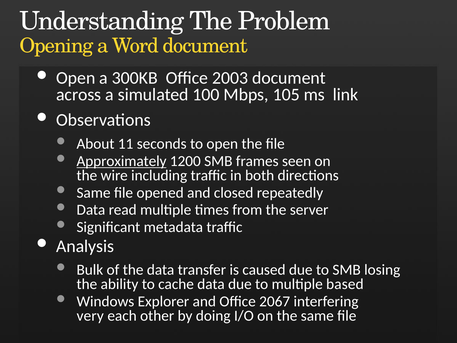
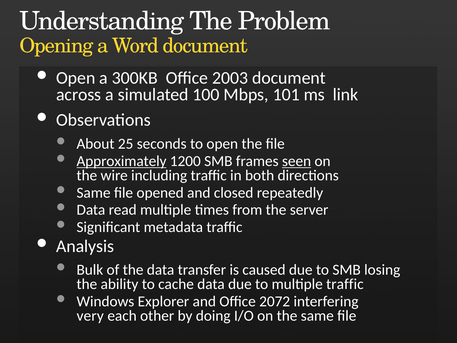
105: 105 -> 101
11: 11 -> 25
seen underline: none -> present
multiple based: based -> traffic
2067: 2067 -> 2072
